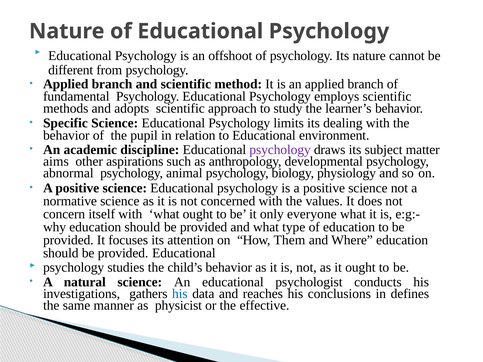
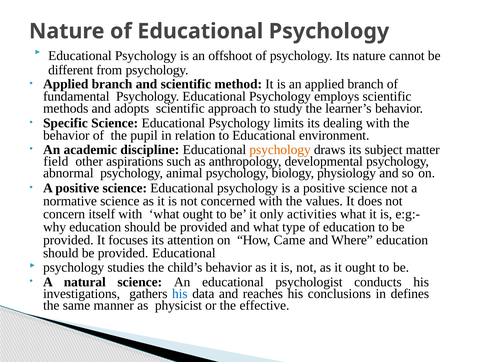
psychology at (280, 150) colour: purple -> orange
aims: aims -> field
everyone: everyone -> activities
Them: Them -> Came
